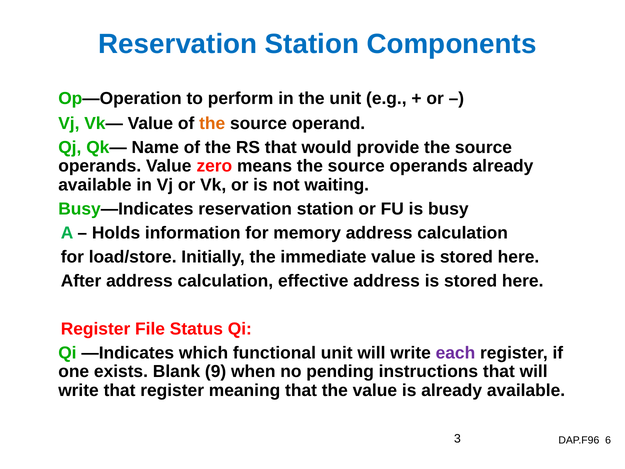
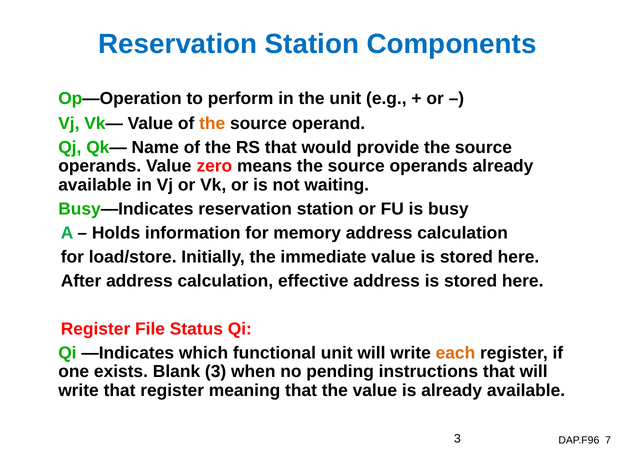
each colour: purple -> orange
Blank 9: 9 -> 3
6: 6 -> 7
